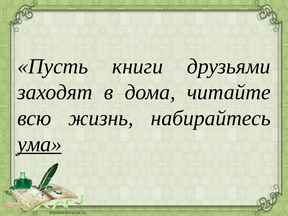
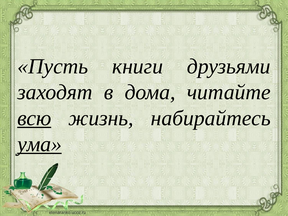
всю underline: none -> present
